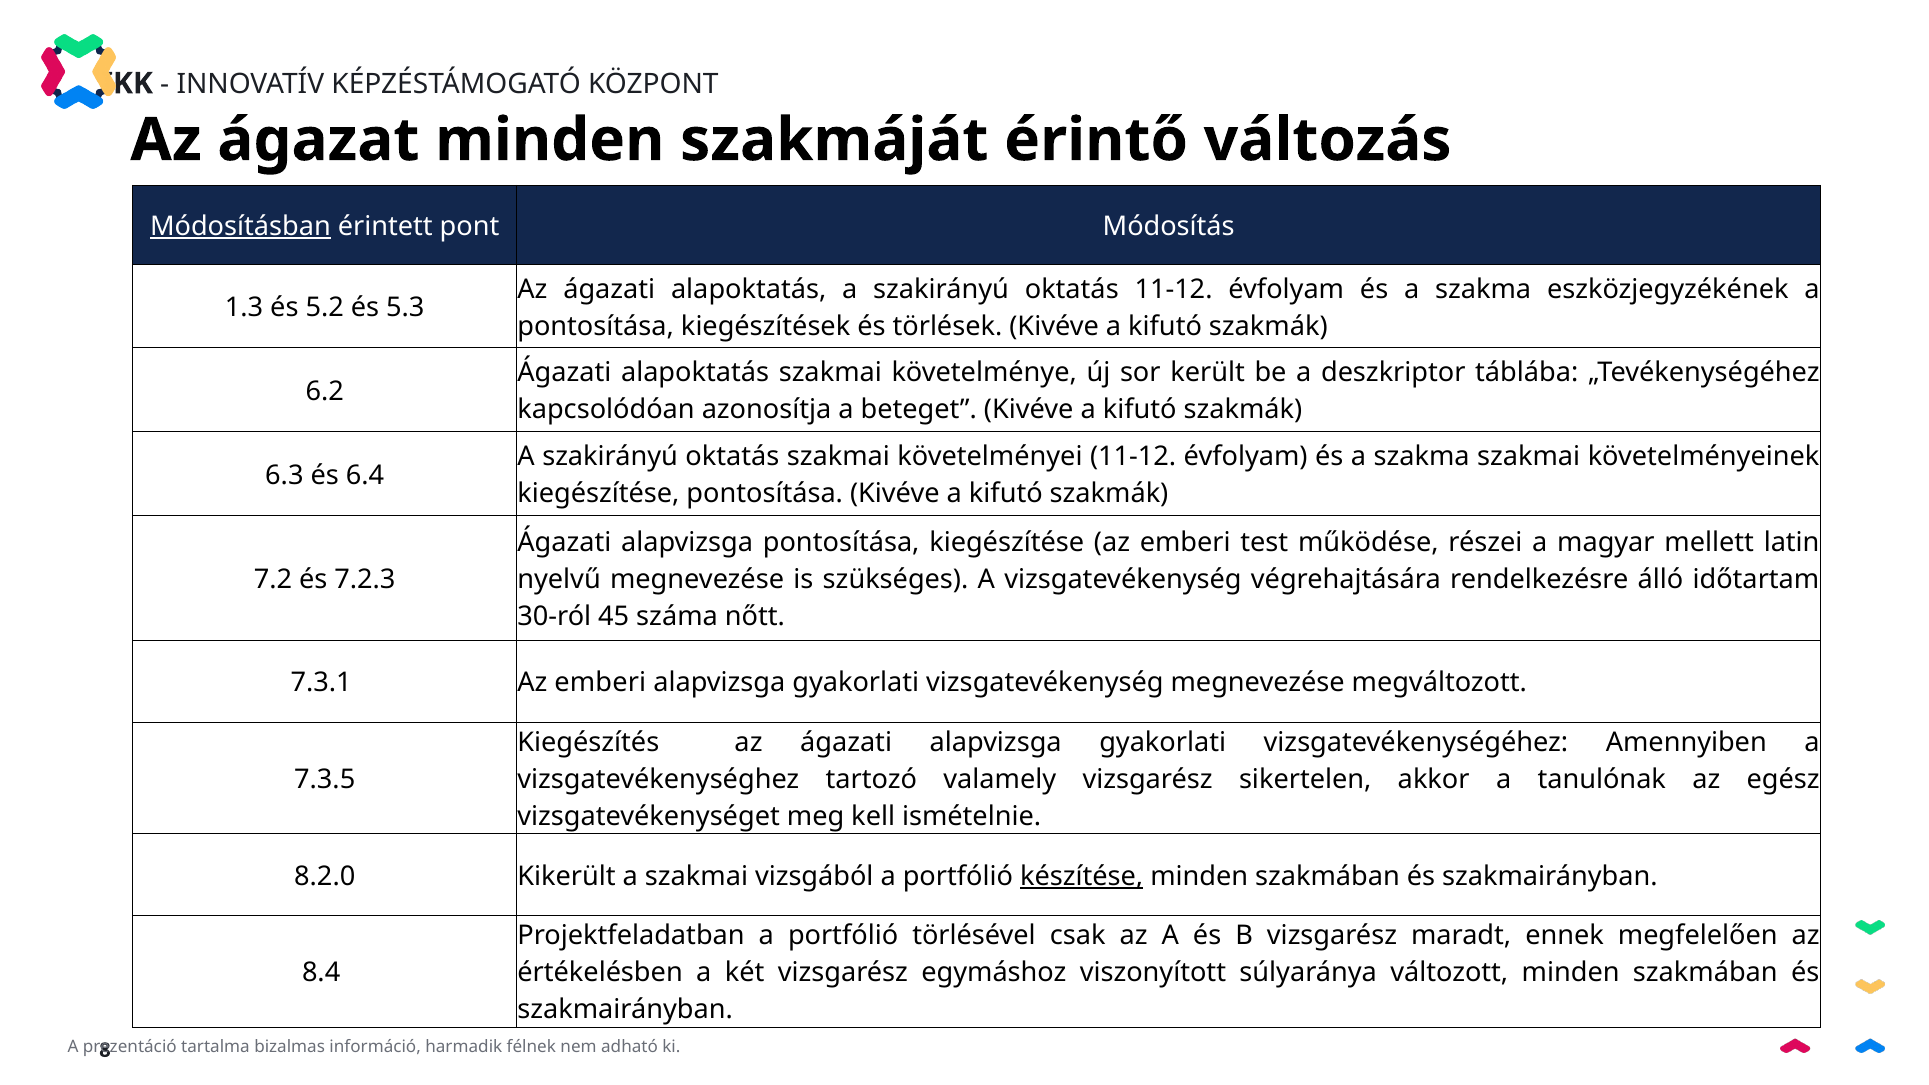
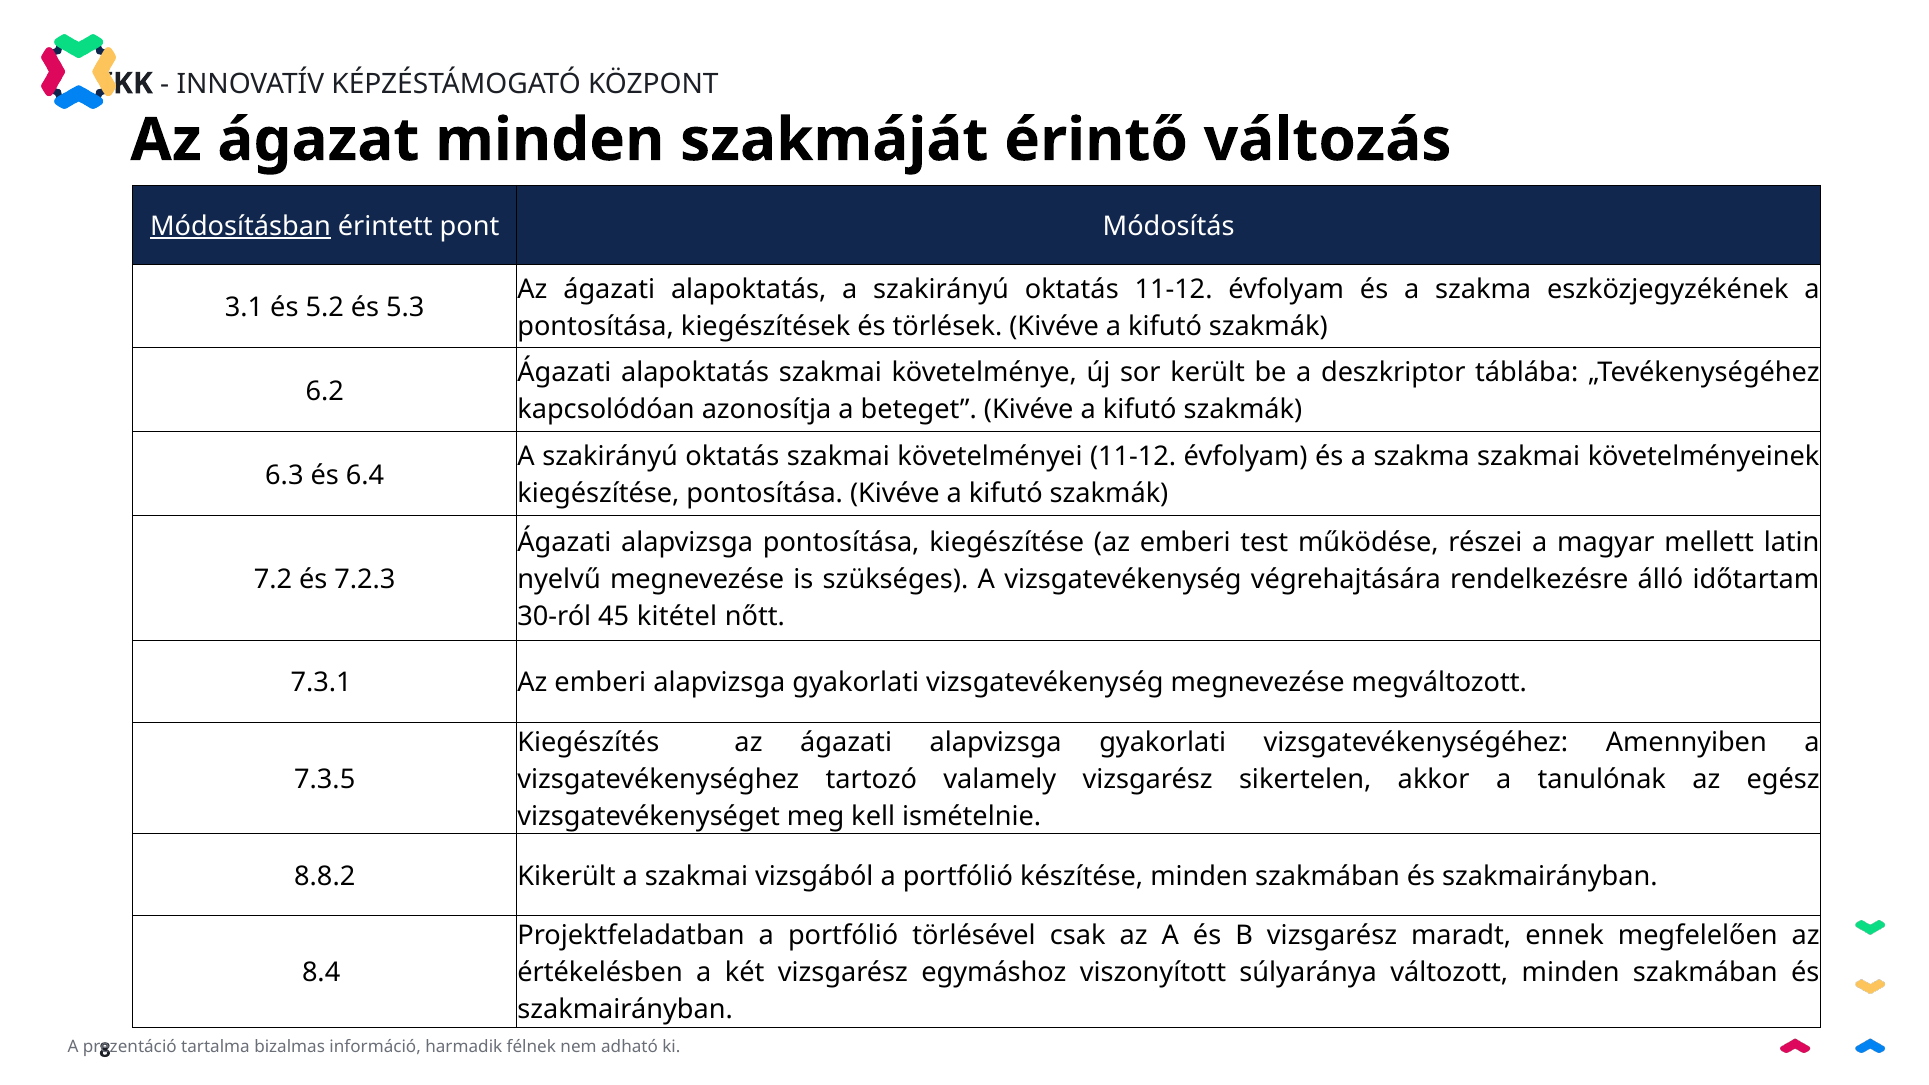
1.3: 1.3 -> 3.1
száma: száma -> kitétel
8.2.0: 8.2.0 -> 8.8.2
készítése underline: present -> none
